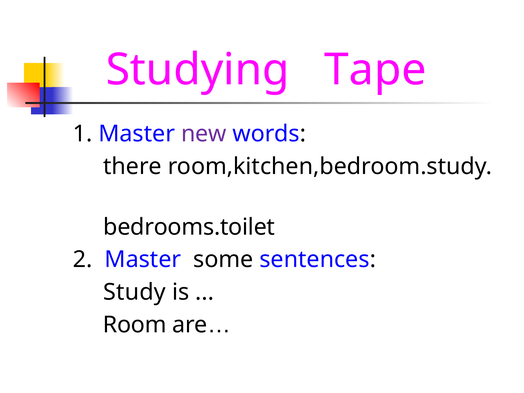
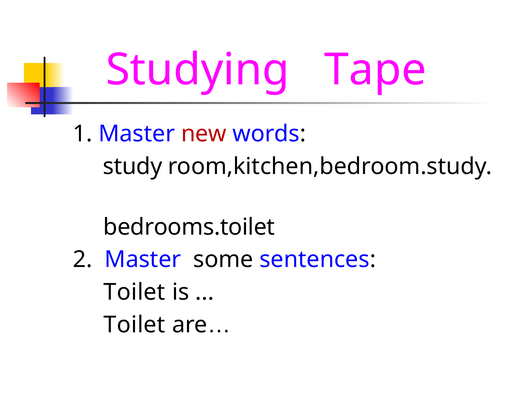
new colour: purple -> red
there: there -> study
Study at (135, 292): Study -> Toilet
Room at (135, 325): Room -> Toilet
